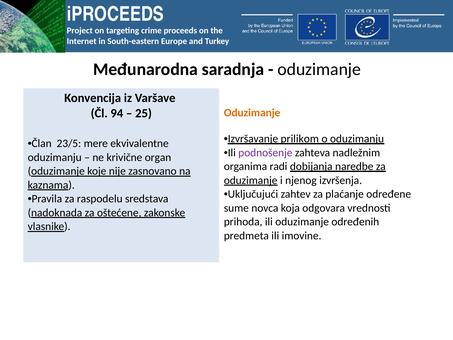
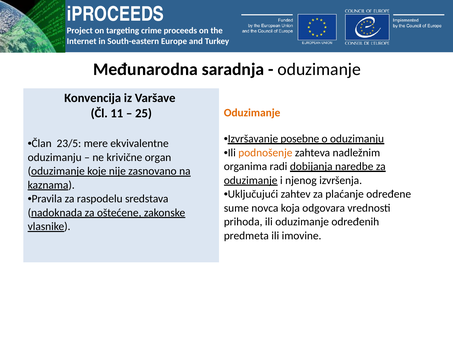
94: 94 -> 11
prilikom: prilikom -> posebne
podnošenje colour: purple -> orange
